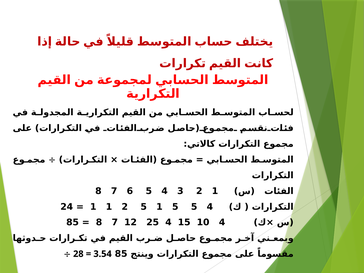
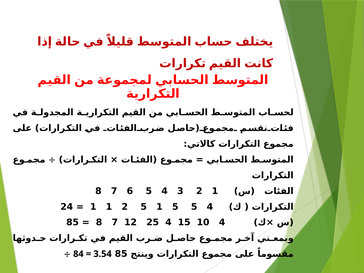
28: 28 -> 84
